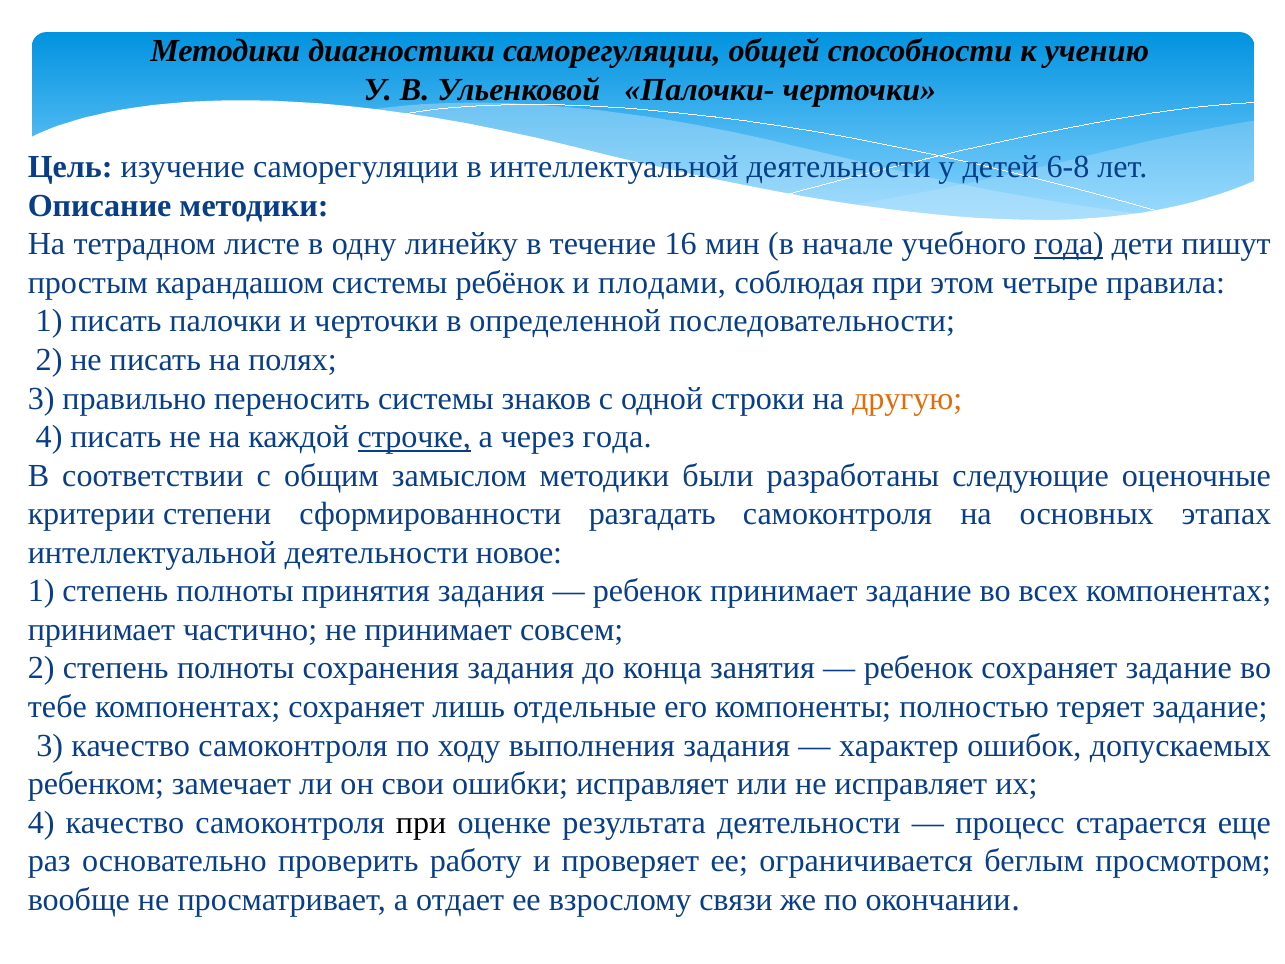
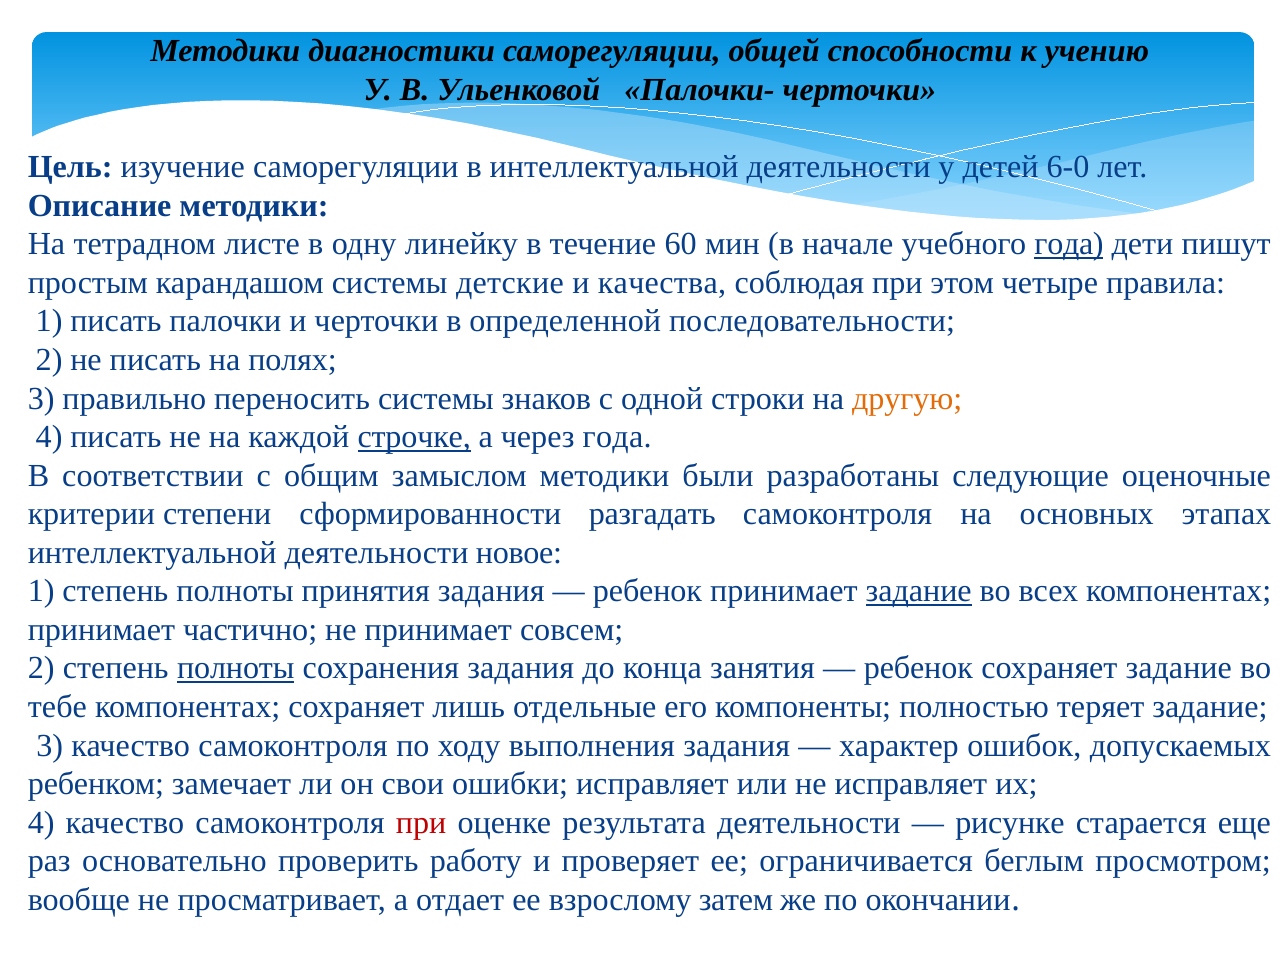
6-8: 6-8 -> 6-0
16: 16 -> 60
ребёнок: ребёнок -> детские
плодами: плодами -> качества
задание at (919, 591) underline: none -> present
полноты at (236, 668) underline: none -> present
при at (421, 822) colour: black -> red
процесс: процесс -> рисунке
связи: связи -> затем
